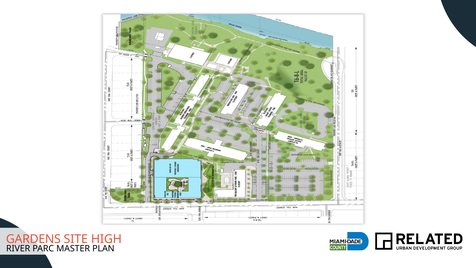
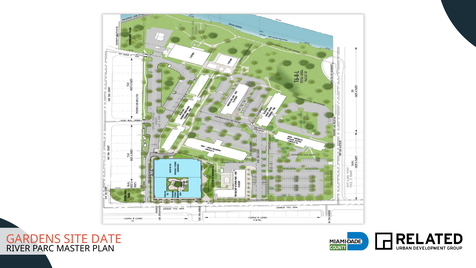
HIGH: HIGH -> DATE
